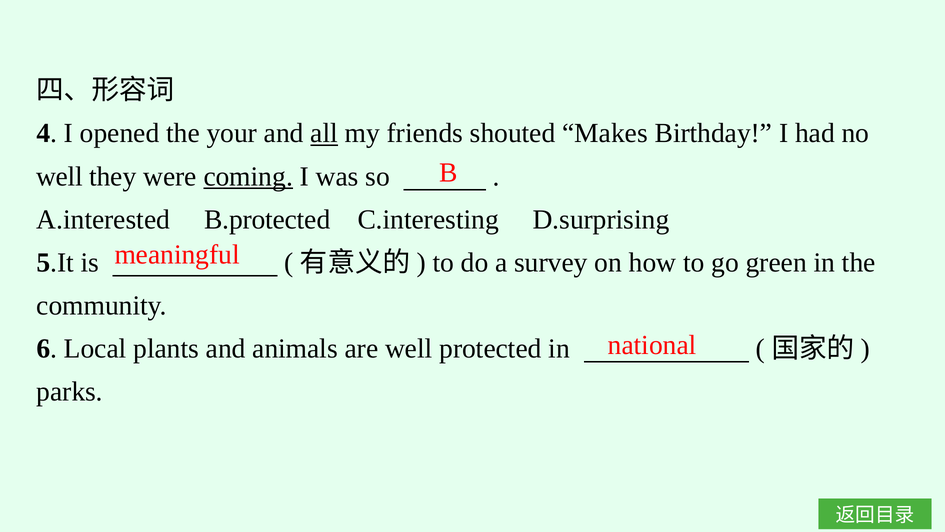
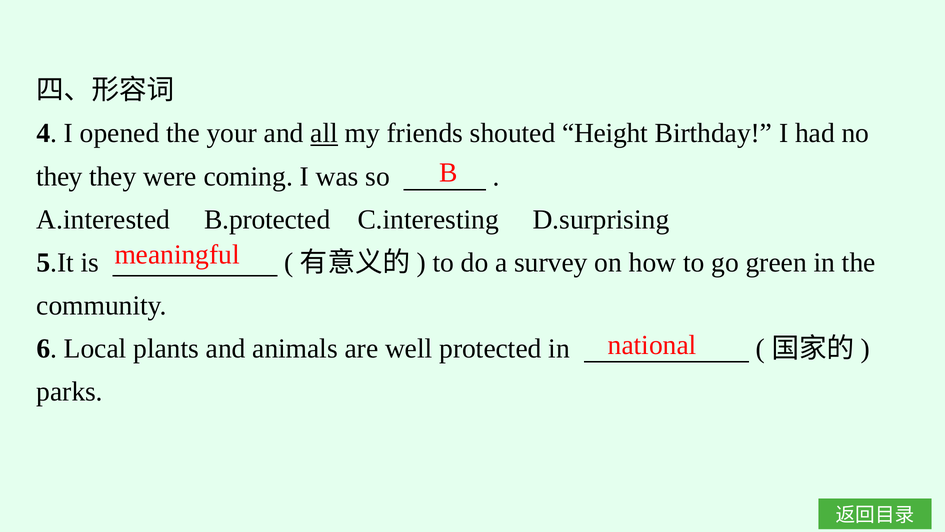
Makes: Makes -> Height
well at (59, 176): well -> they
coming underline: present -> none
